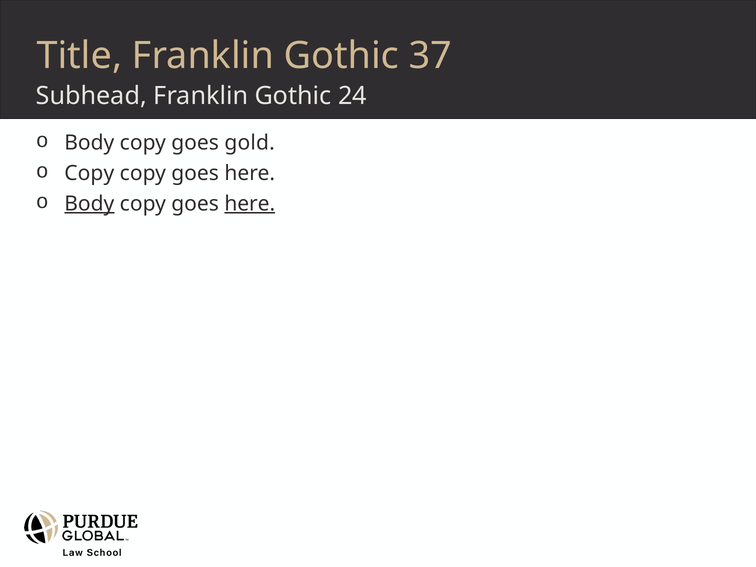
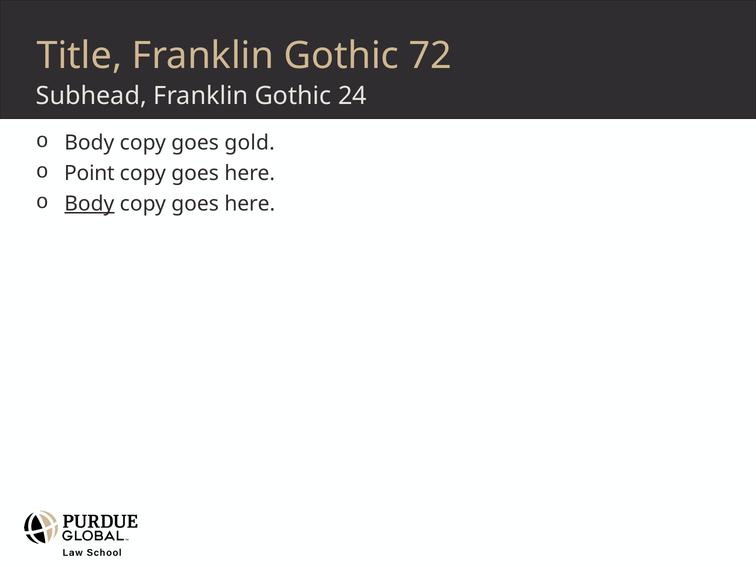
37: 37 -> 72
Copy at (89, 173): Copy -> Point
here at (250, 204) underline: present -> none
